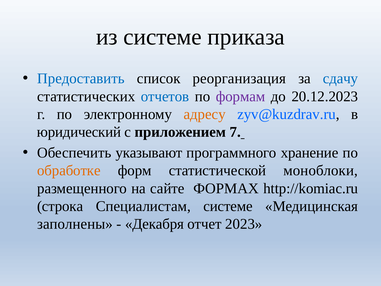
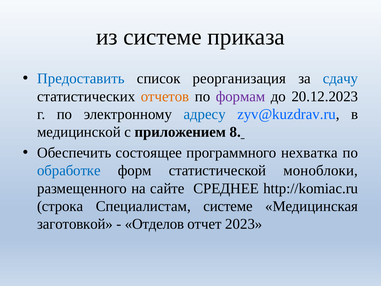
отчетов colour: blue -> orange
адресу colour: orange -> blue
юридический: юридический -> медицинской
7: 7 -> 8
указывают: указывают -> состоящее
хранение: хранение -> нехватка
обработке colour: orange -> blue
ФОРМАХ: ФОРМАХ -> СРЕДНЕЕ
заполнены: заполнены -> заготовкой
Декабря: Декабря -> Отделов
